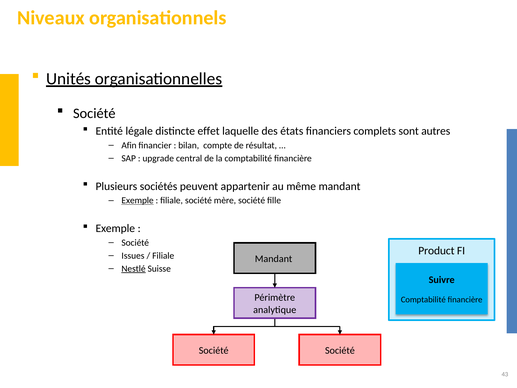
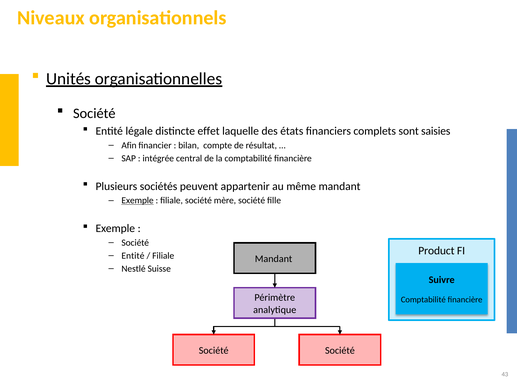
autres: autres -> saisies
upgrade: upgrade -> intégrée
Issues at (133, 255): Issues -> Entité
Nestlé underline: present -> none
